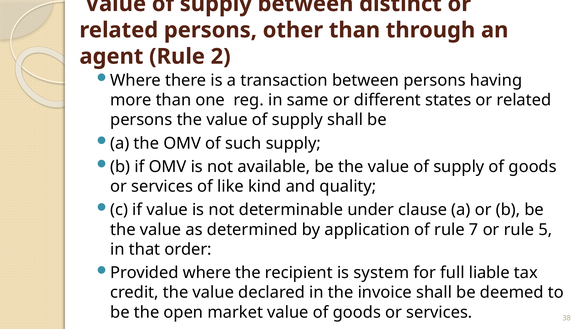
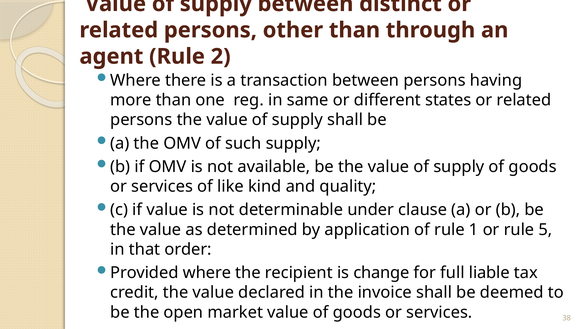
7: 7 -> 1
system: system -> change
